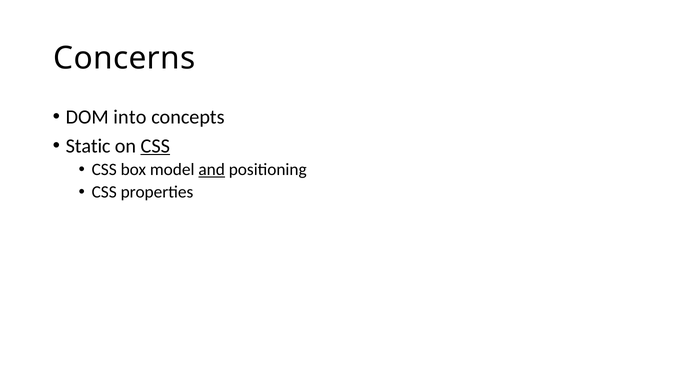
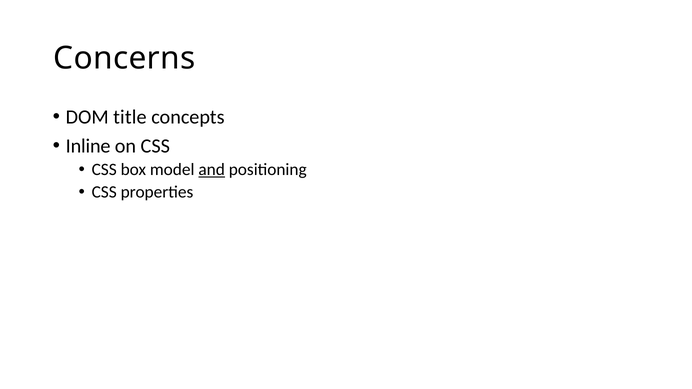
into: into -> title
Static: Static -> Inline
CSS at (155, 146) underline: present -> none
